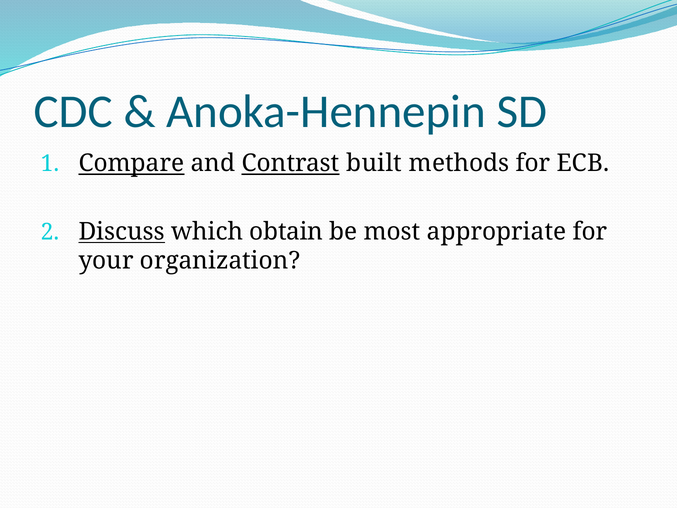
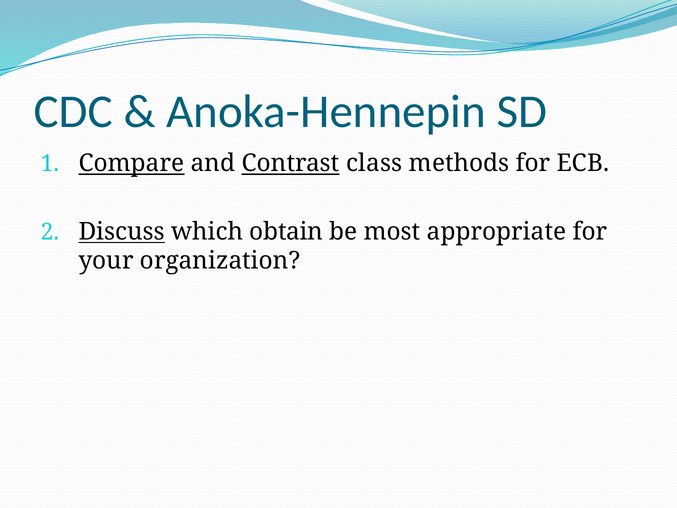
built: built -> class
